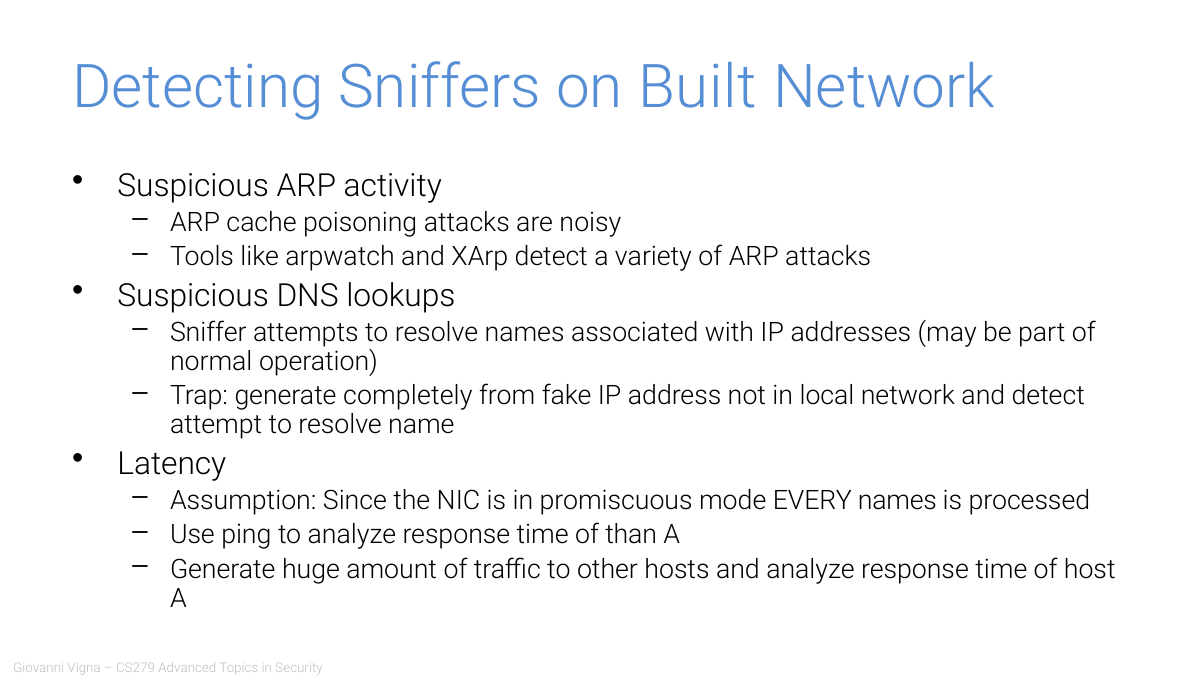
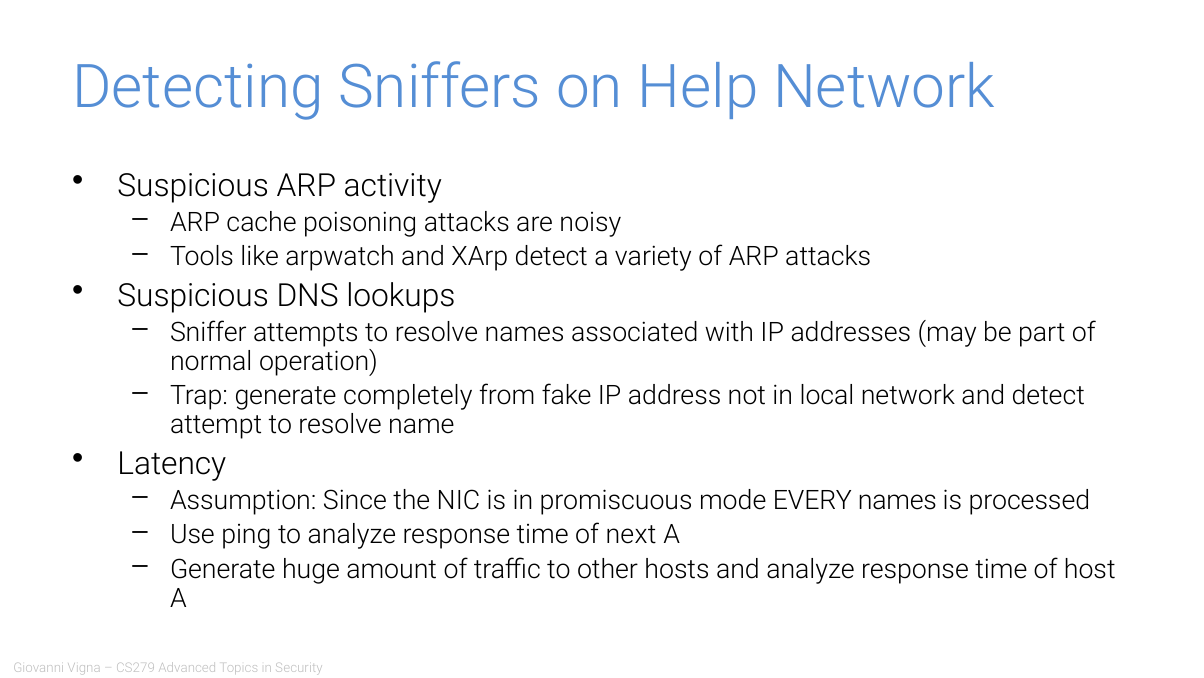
Built: Built -> Help
than: than -> next
